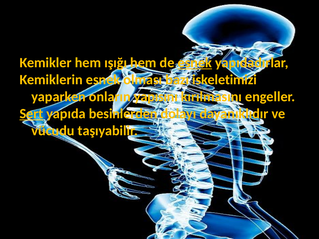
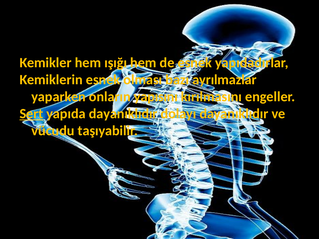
esnek at (195, 63) underline: present -> none
iskeletimizi: iskeletimizi -> ayrılmazlar
yapıda besinlerden: besinlerden -> dayanıklıdır
